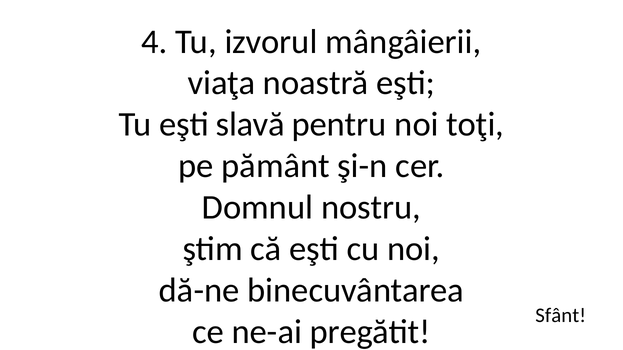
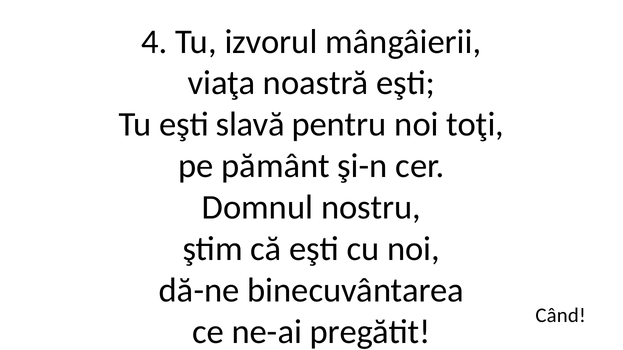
Sfânt: Sfânt -> Când
